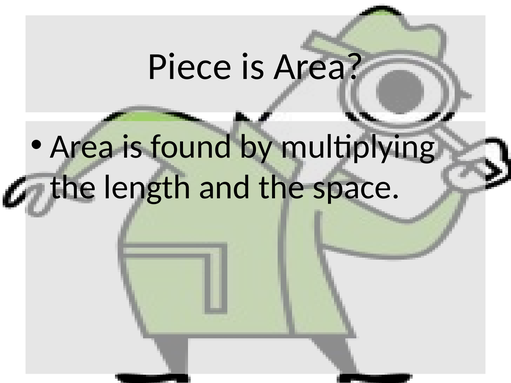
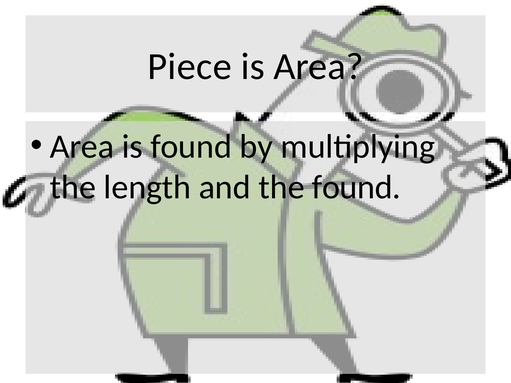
the space: space -> found
